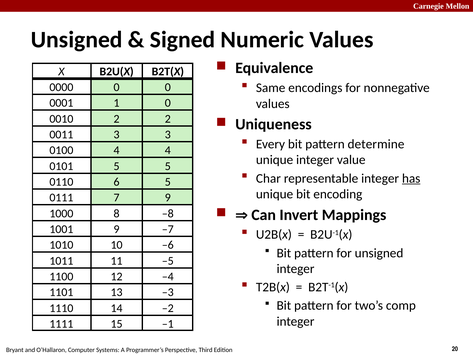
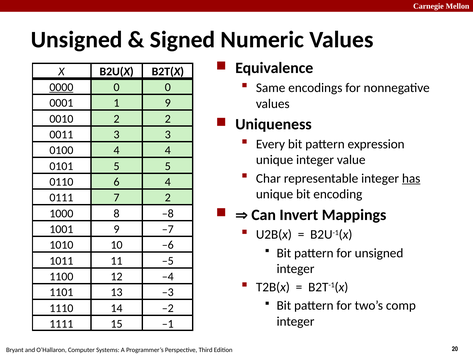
0000 underline: none -> present
0001 0: 0 -> 9
determine: determine -> expression
0110 5: 5 -> 4
0111 9: 9 -> 2
